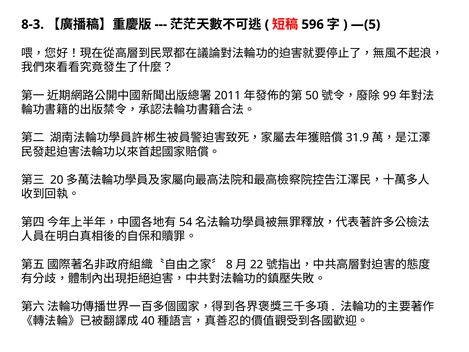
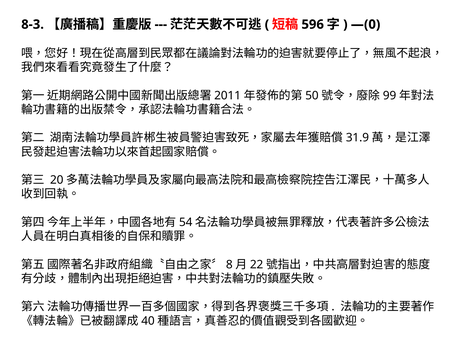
—(5: —(5 -> —(0
